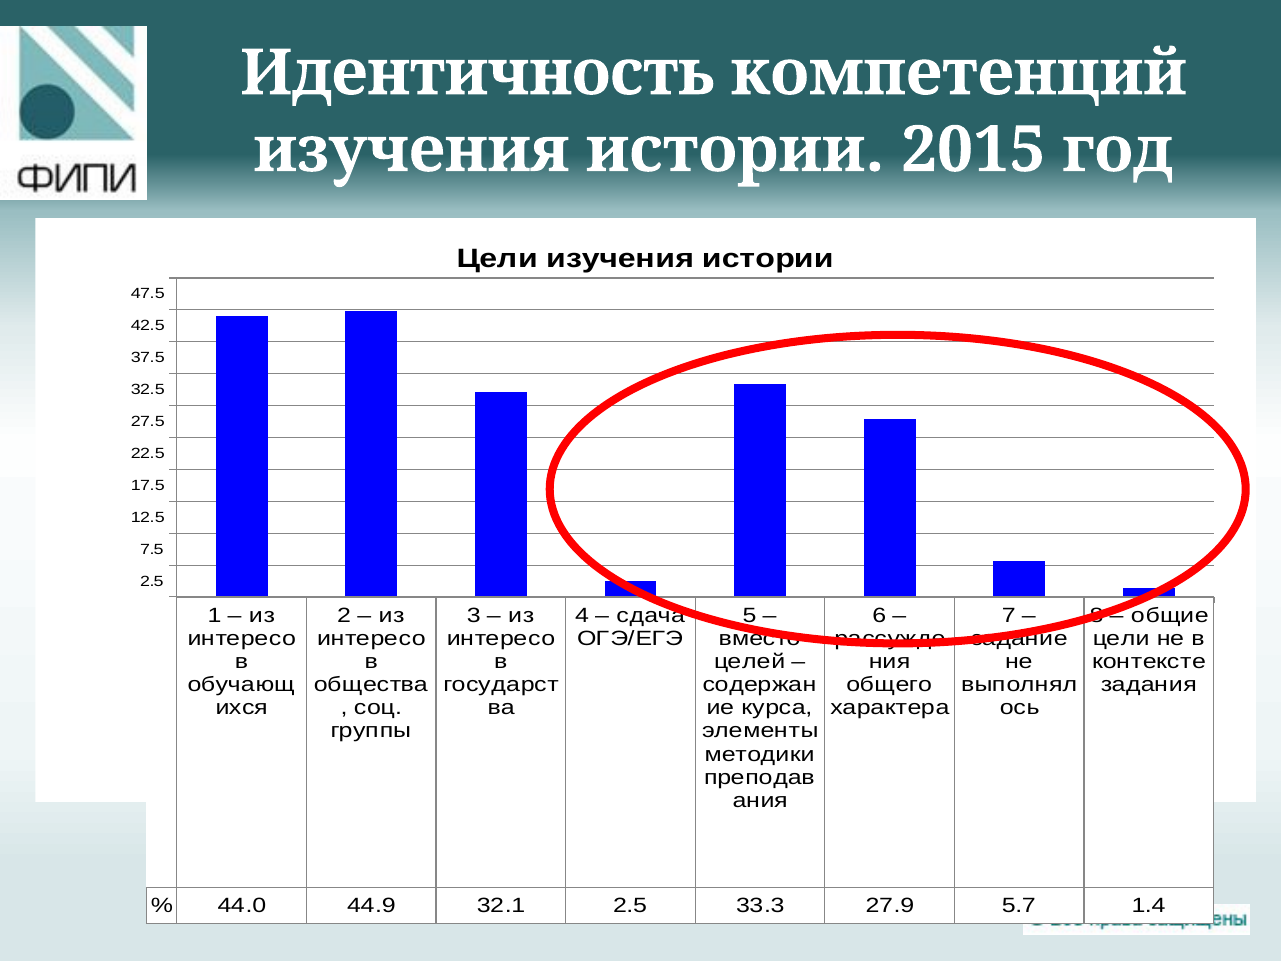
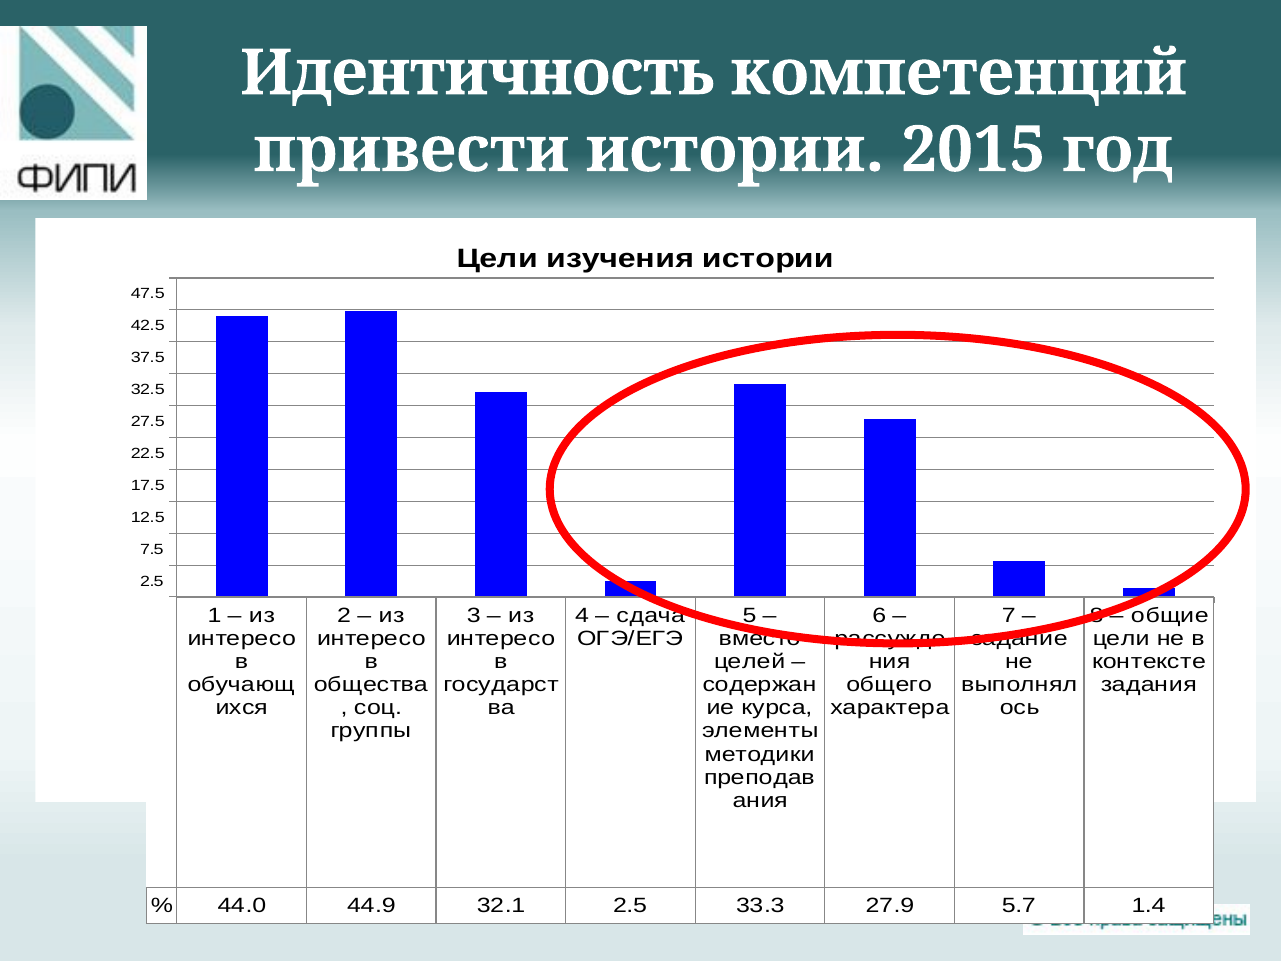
изучения at (412, 150): изучения -> привести
